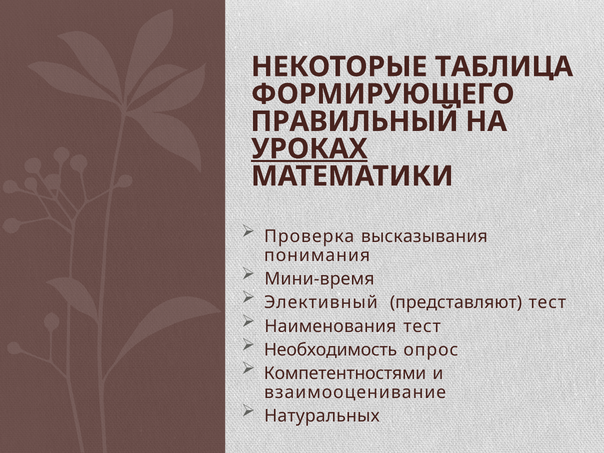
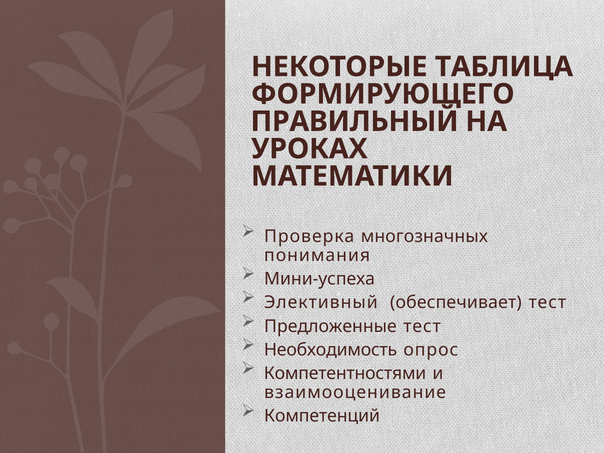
УРОКАХ underline: present -> none
высказывания: высказывания -> многозначных
Мини-время: Мини-время -> Мини-успеха
представляют: представляют -> обеспечивает
Наименования: Наименования -> Предложенные
Натуральных: Натуральных -> Компетенций
